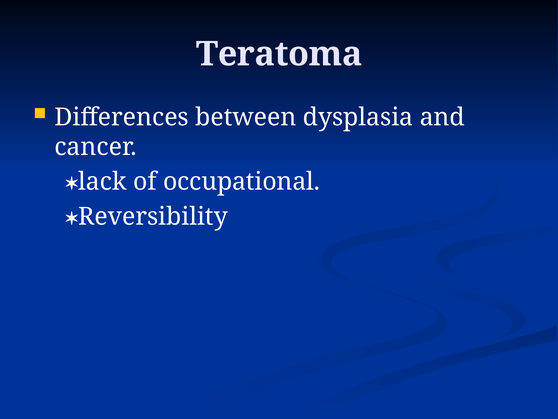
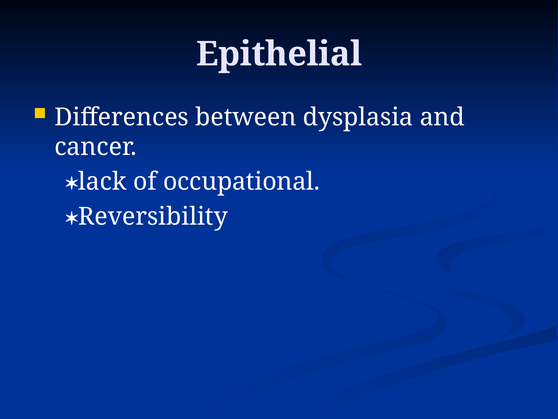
Teratoma: Teratoma -> Epithelial
